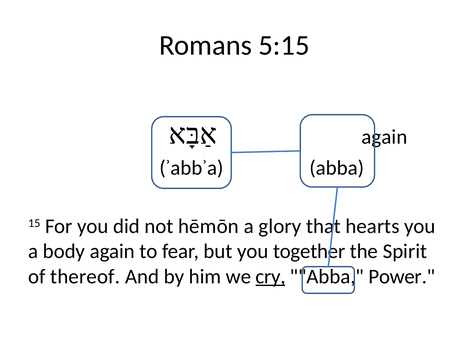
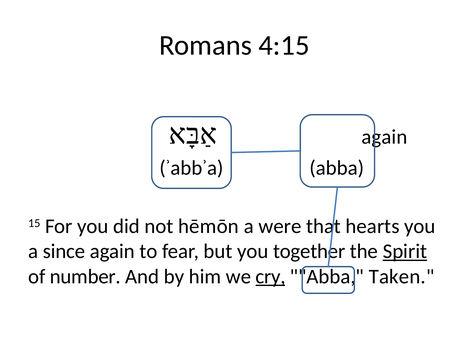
5:15: 5:15 -> 4:15
glory: glory -> were
body: body -> since
Spirit underline: none -> present
thereof: thereof -> number
Power: Power -> Taken
